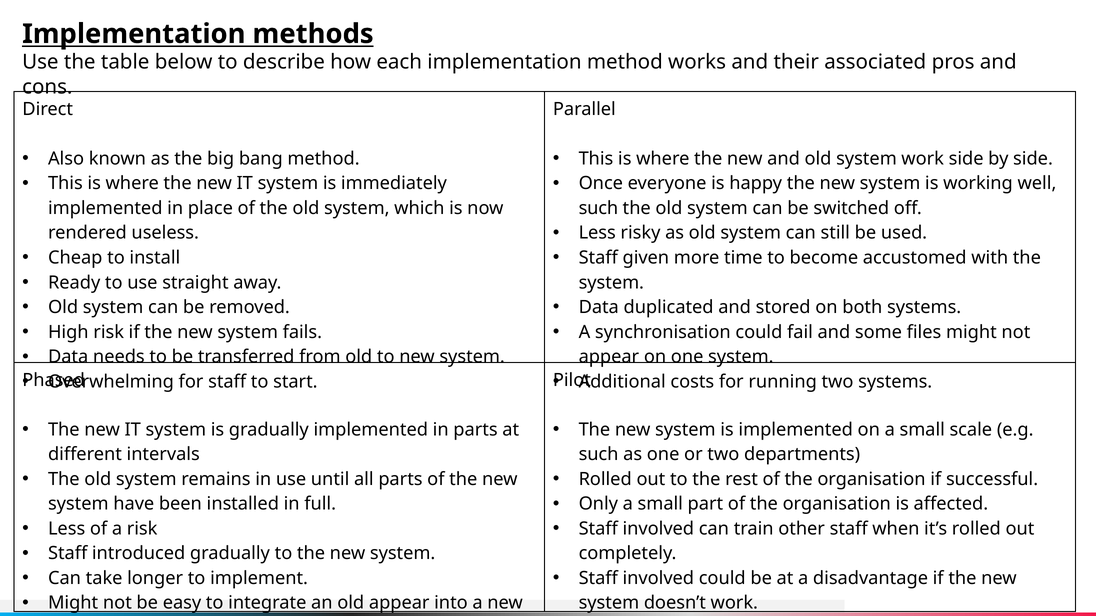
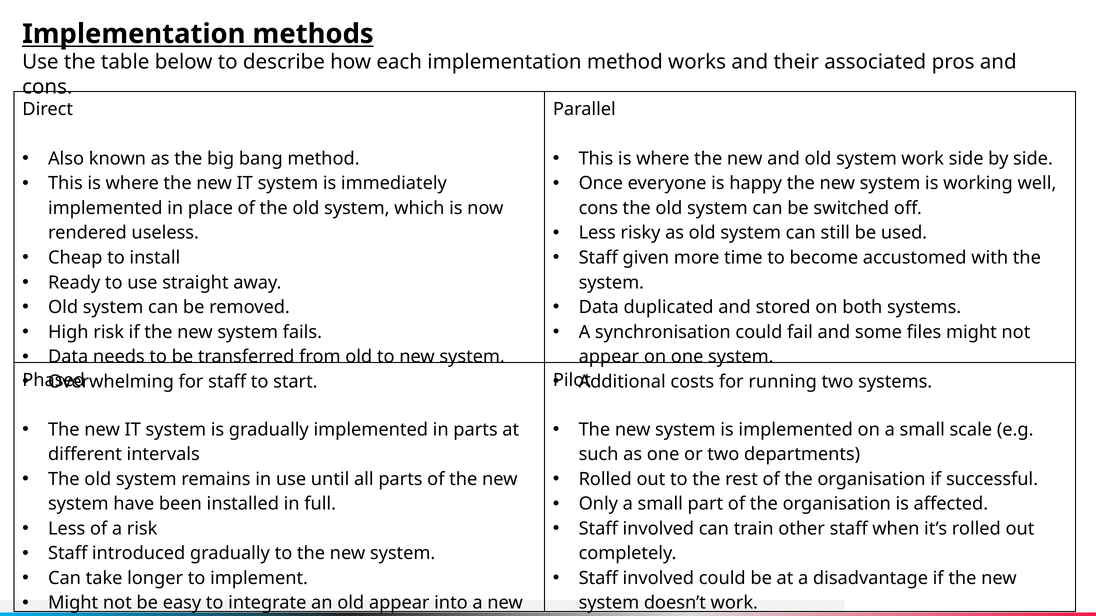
such at (598, 208): such -> cons
